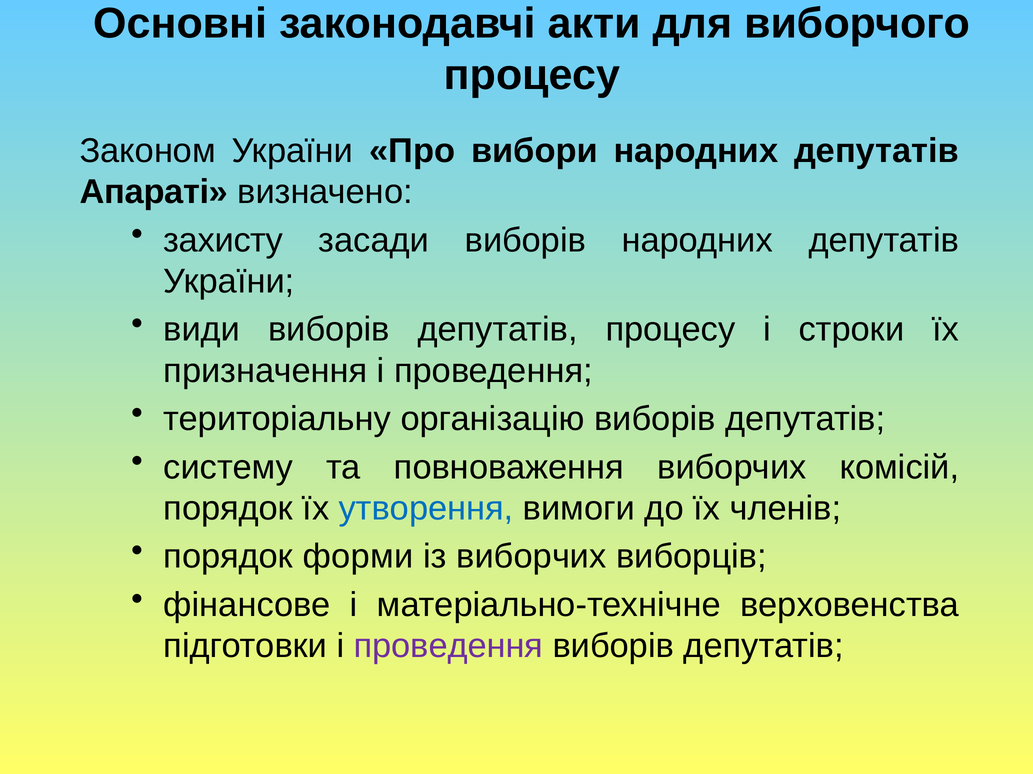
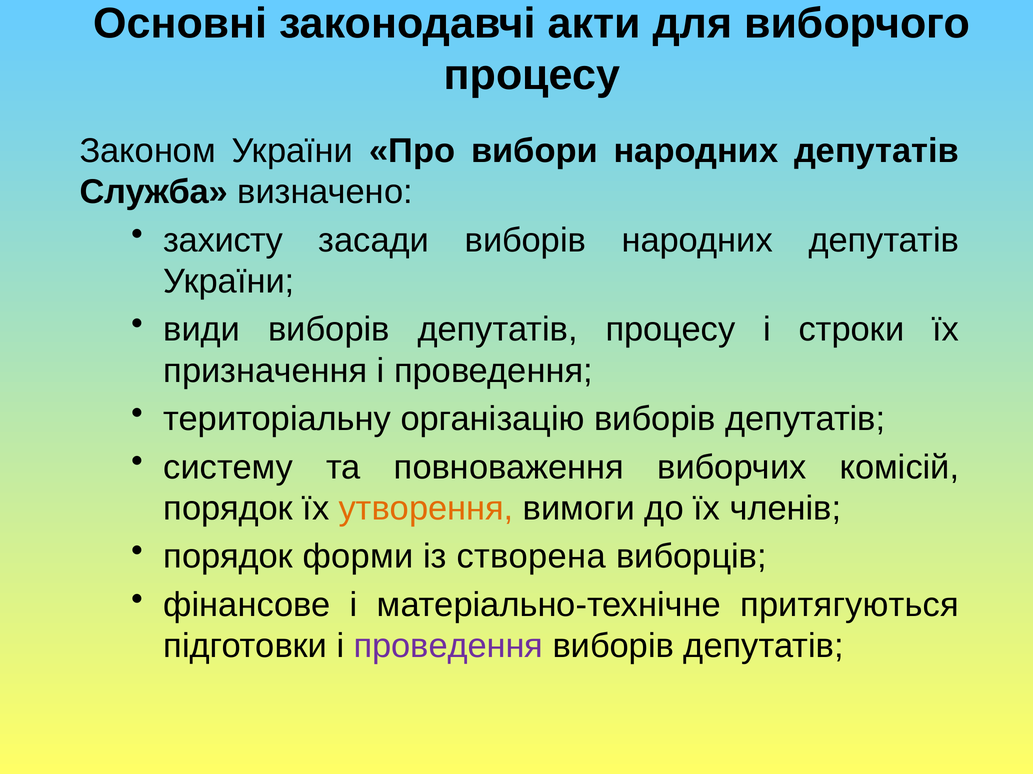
Апараті: Апараті -> Служба
утворення colour: blue -> orange
із виборчих: виборчих -> створена
верховенства: верховенства -> притягуються
